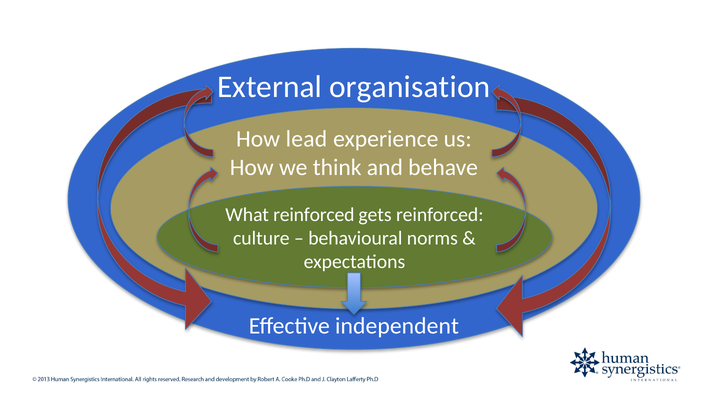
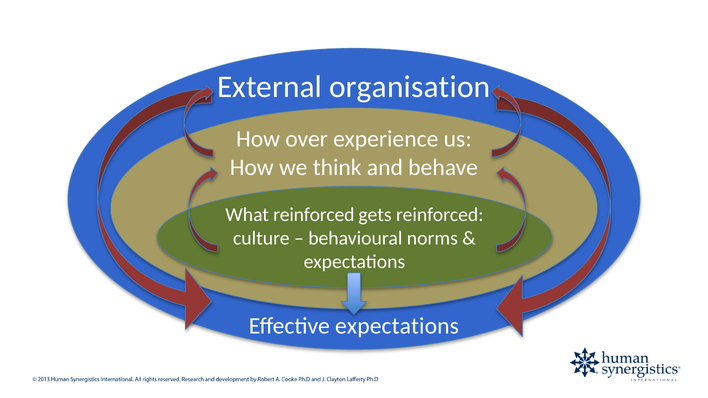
lead: lead -> over
Effective independent: independent -> expectations
